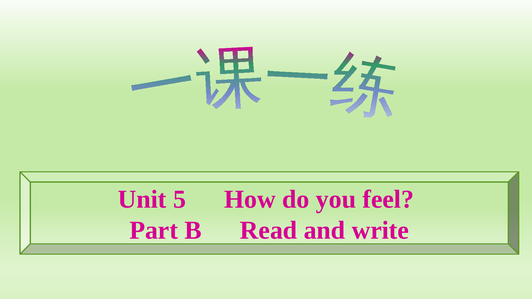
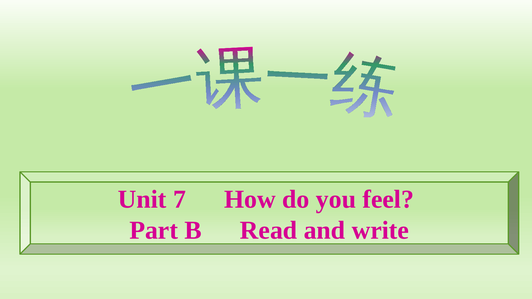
5: 5 -> 7
